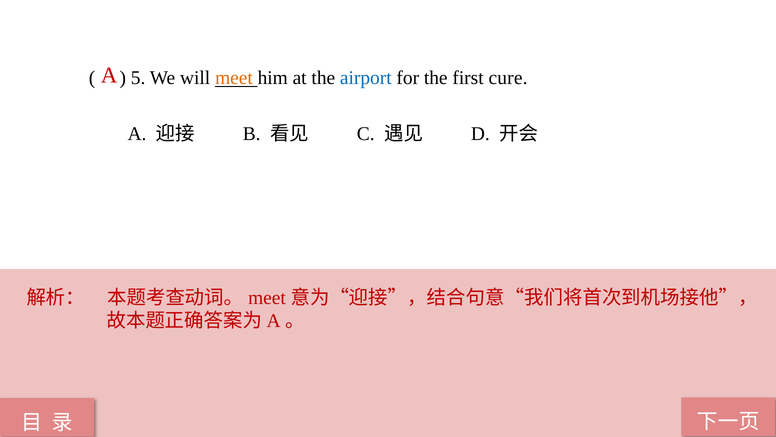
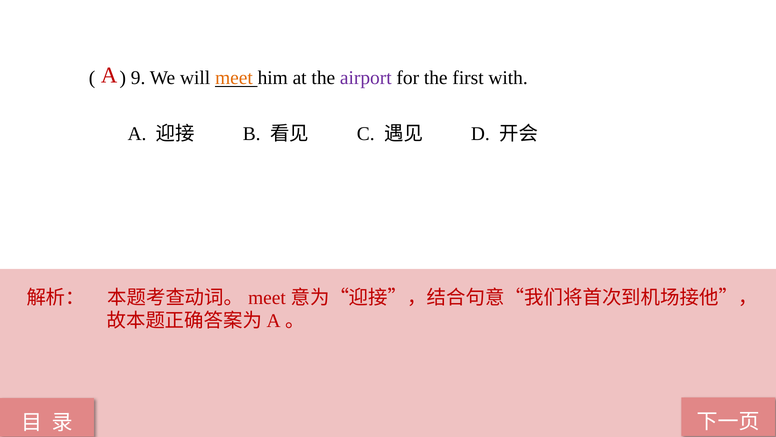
5: 5 -> 9
airport colour: blue -> purple
cure: cure -> with
